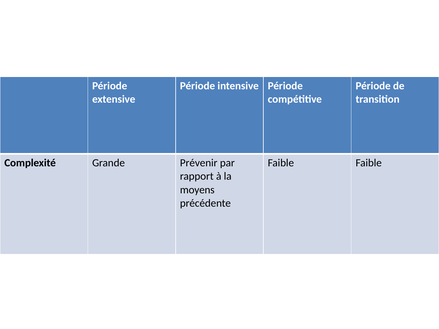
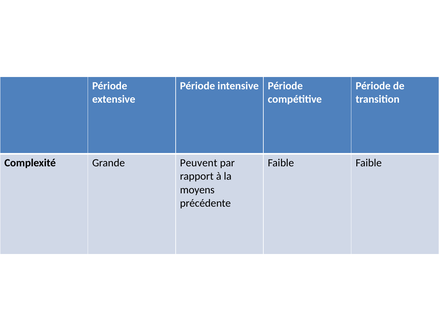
Prévenir: Prévenir -> Peuvent
